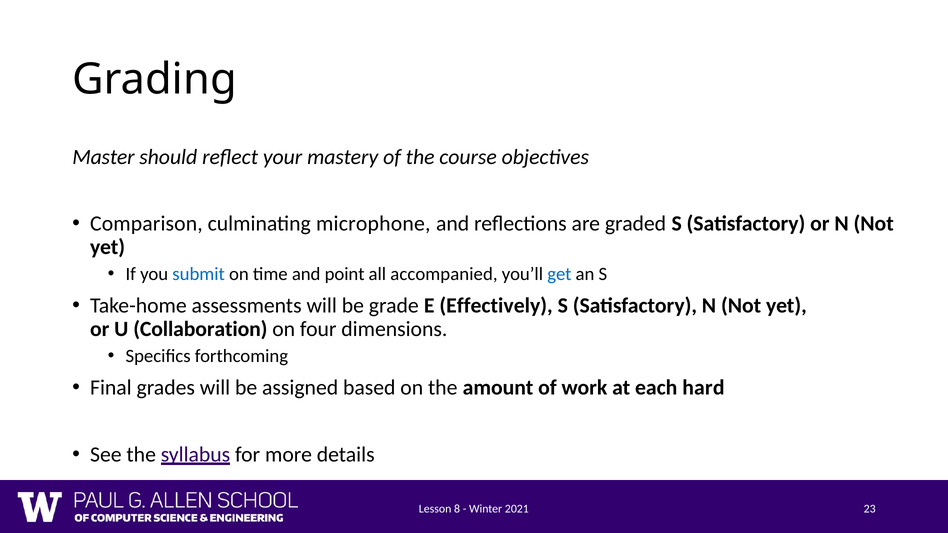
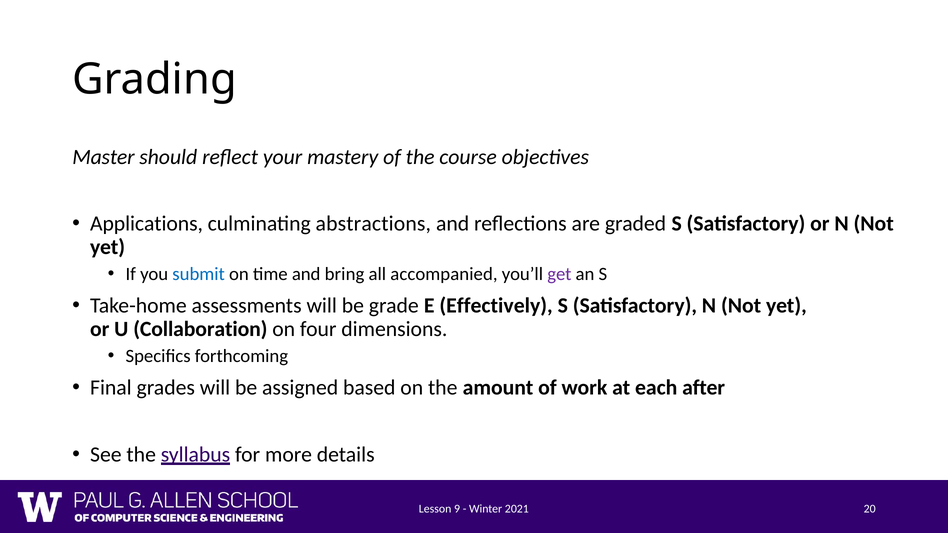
Comparison: Comparison -> Applications
microphone: microphone -> abstractions
point: point -> bring
get colour: blue -> purple
hard: hard -> after
8: 8 -> 9
23: 23 -> 20
